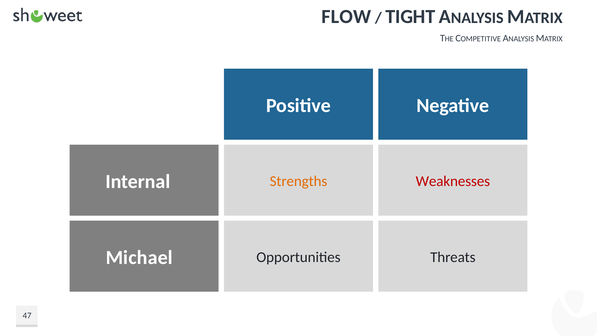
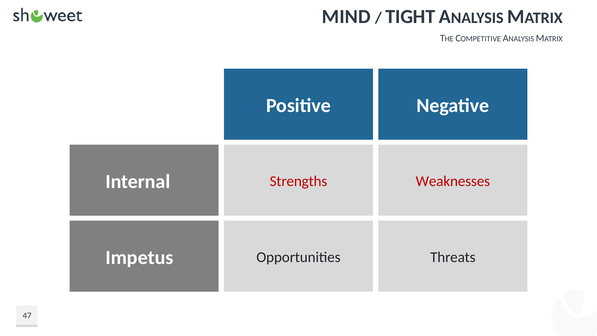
FLOW: FLOW -> MIND
Strengths colour: orange -> red
Michael: Michael -> Impetus
